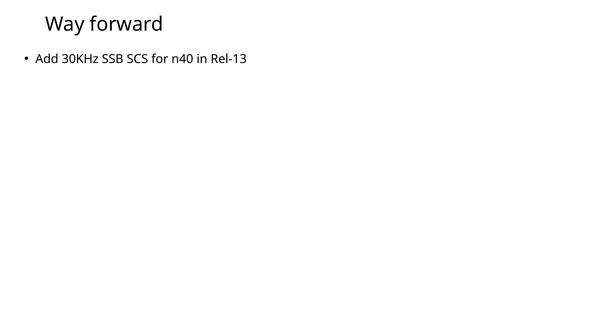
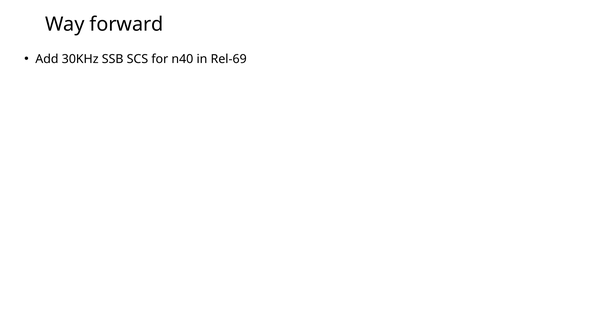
Rel-13: Rel-13 -> Rel-69
